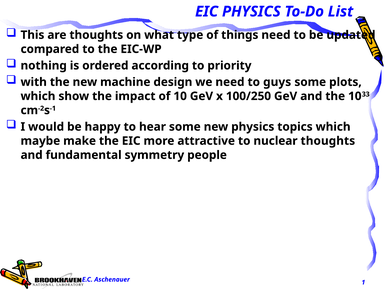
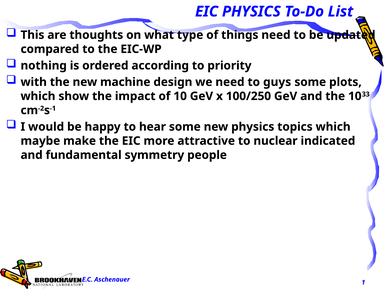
nuclear thoughts: thoughts -> indicated
